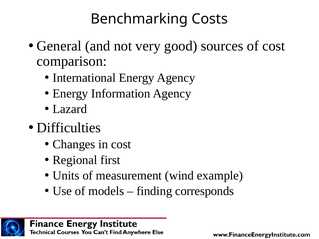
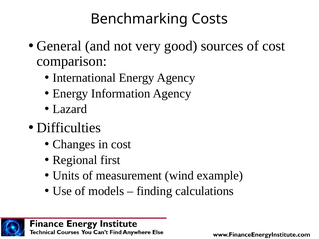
corresponds: corresponds -> calculations
